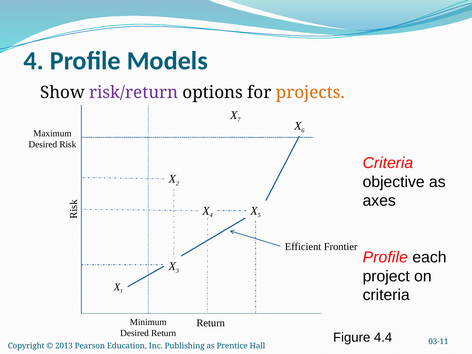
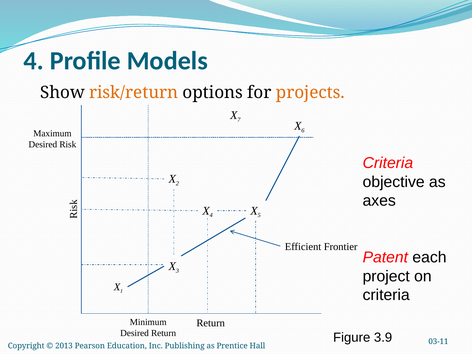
risk/return colour: purple -> orange
Profile at (385, 257): Profile -> Patent
4.4: 4.4 -> 3.9
